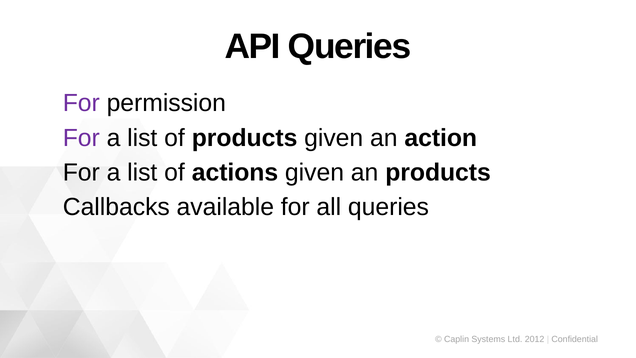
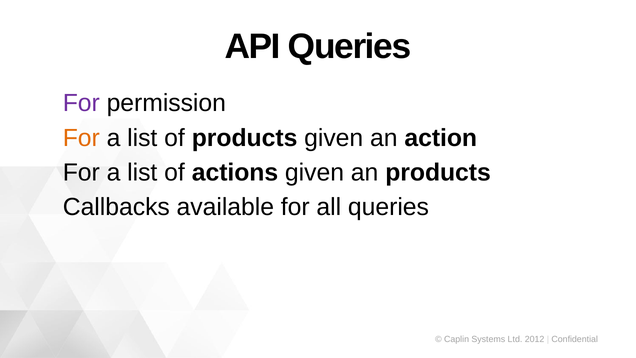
For at (81, 138) colour: purple -> orange
